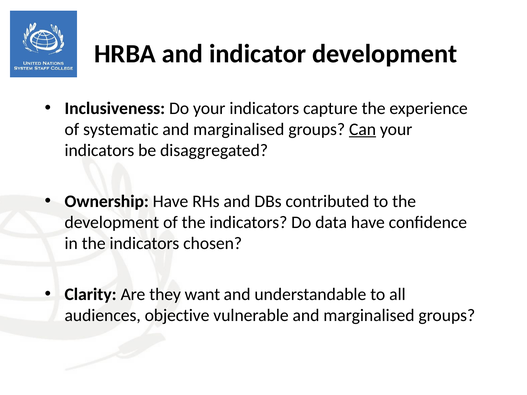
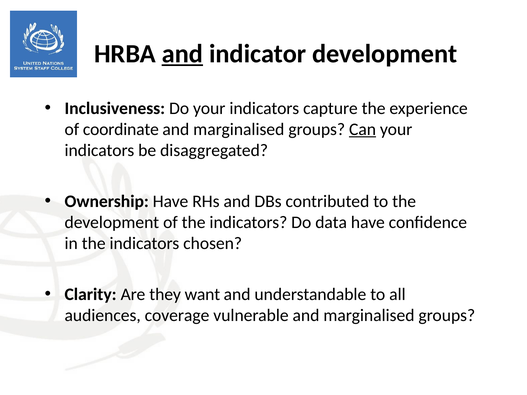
and at (182, 54) underline: none -> present
systematic: systematic -> coordinate
objective: objective -> coverage
